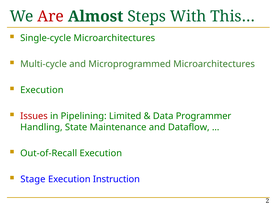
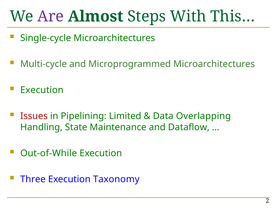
Are colour: red -> purple
Programmer: Programmer -> Overlapping
Out-of-Recall: Out-of-Recall -> Out-of-While
Stage: Stage -> Three
Instruction: Instruction -> Taxonomy
